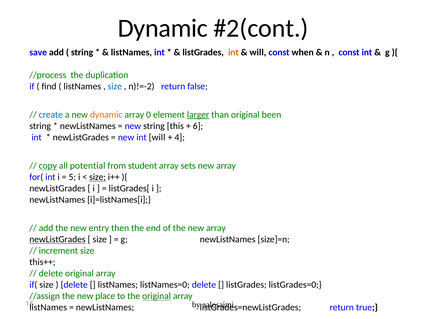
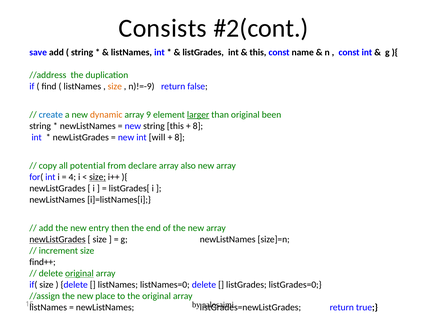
Dynamic at (163, 28): Dynamic -> Consists
int at (233, 52) colour: orange -> black
will at (258, 52): will -> this
when: when -> name
//process: //process -> //address
size at (115, 86) colour: blue -> orange
n)!=-2: n)!=-2 -> n)!=-9
0: 0 -> 9
6 at (198, 126): 6 -> 8
4 at (180, 138): 4 -> 8
copy underline: present -> none
student: student -> declare
sets: sets -> also
5: 5 -> 4
this++: this++ -> find++
original at (79, 274) underline: none -> present
original at (157, 297) underline: present -> none
